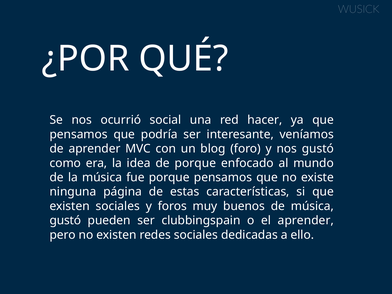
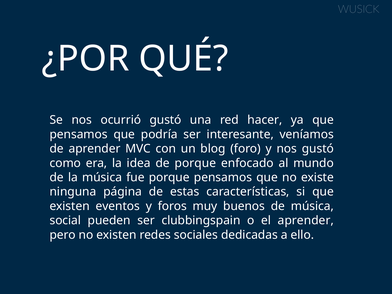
ocurrió social: social -> gustó
existen sociales: sociales -> eventos
gustó at (65, 221): gustó -> social
